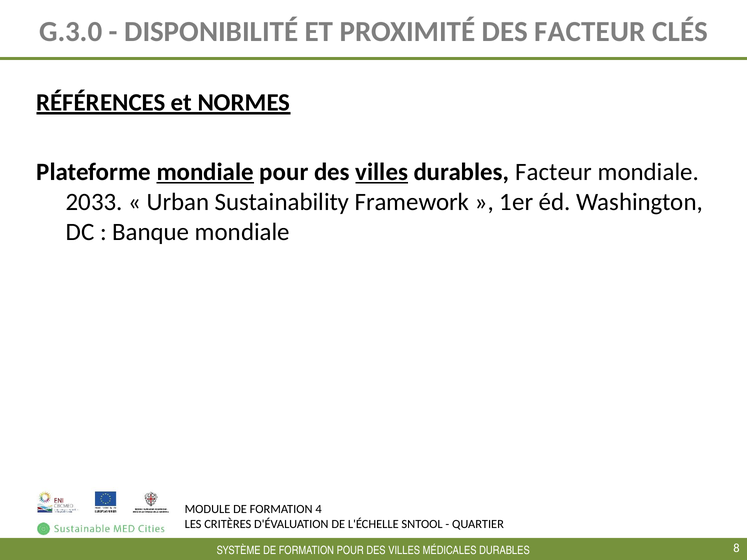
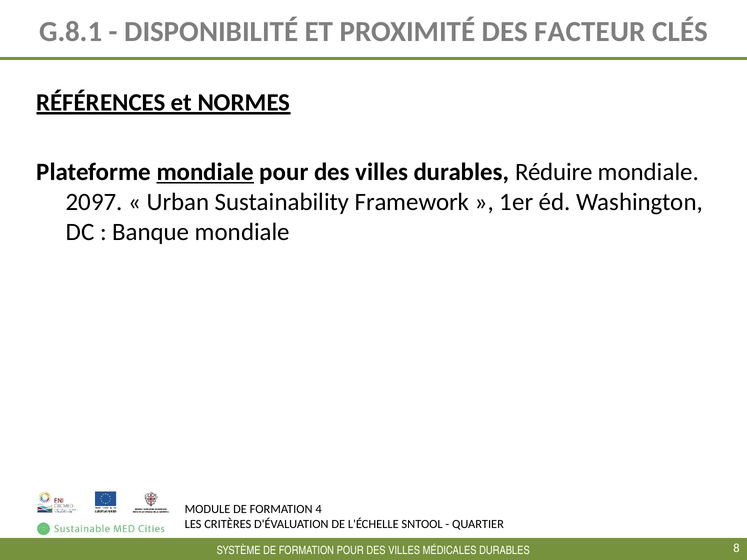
G.3.0: G.3.0 -> G.8.1
villes at (382, 172) underline: present -> none
durables Facteur: Facteur -> Réduire
2033: 2033 -> 2097
